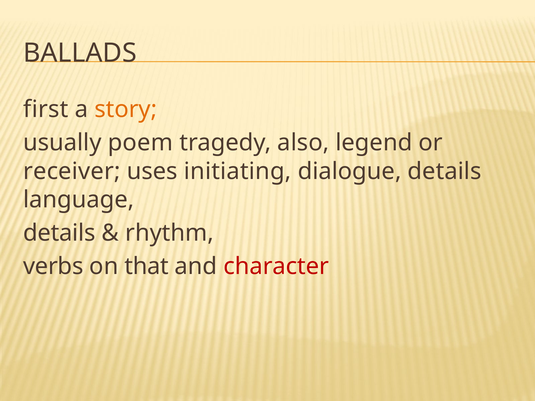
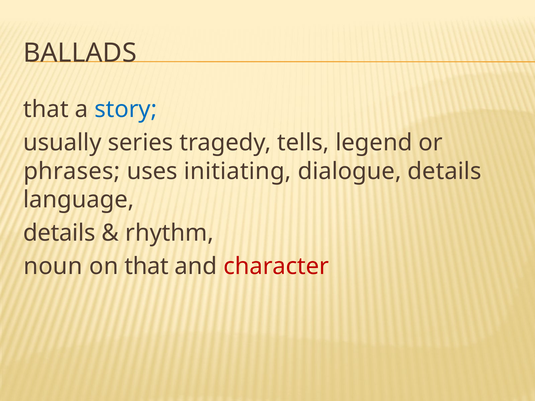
first at (46, 109): first -> that
story colour: orange -> blue
poem: poem -> series
also: also -> tells
receiver: receiver -> phrases
verbs: verbs -> noun
